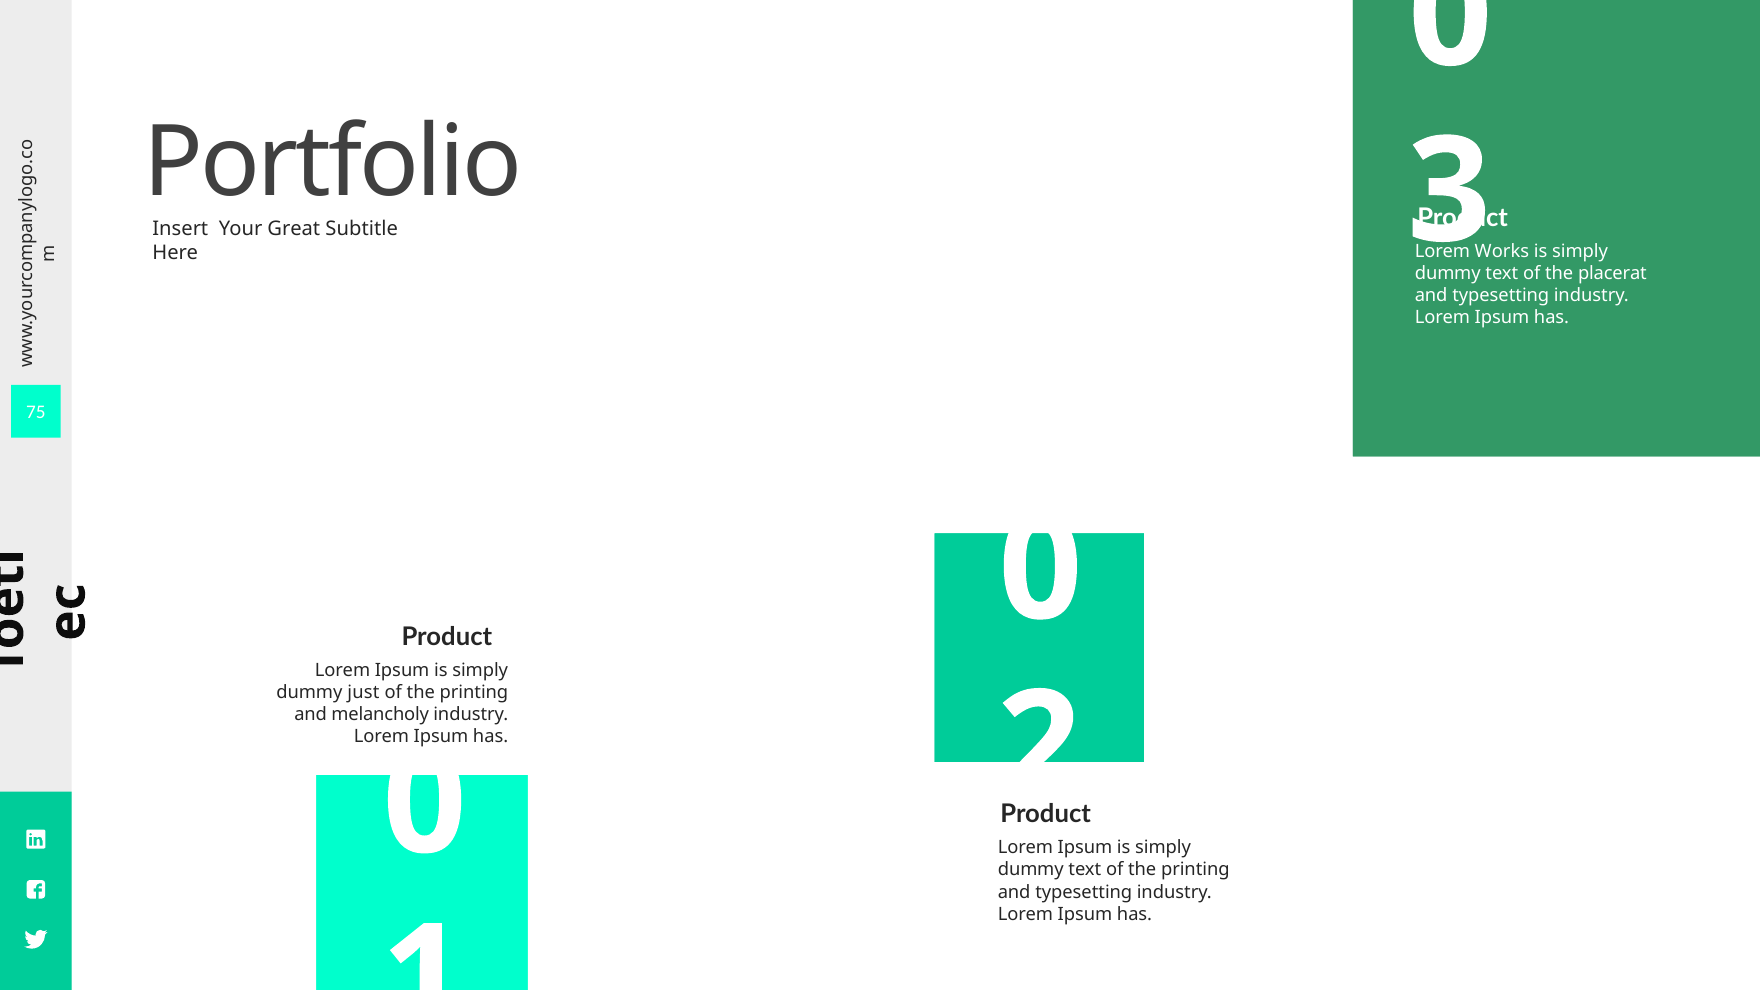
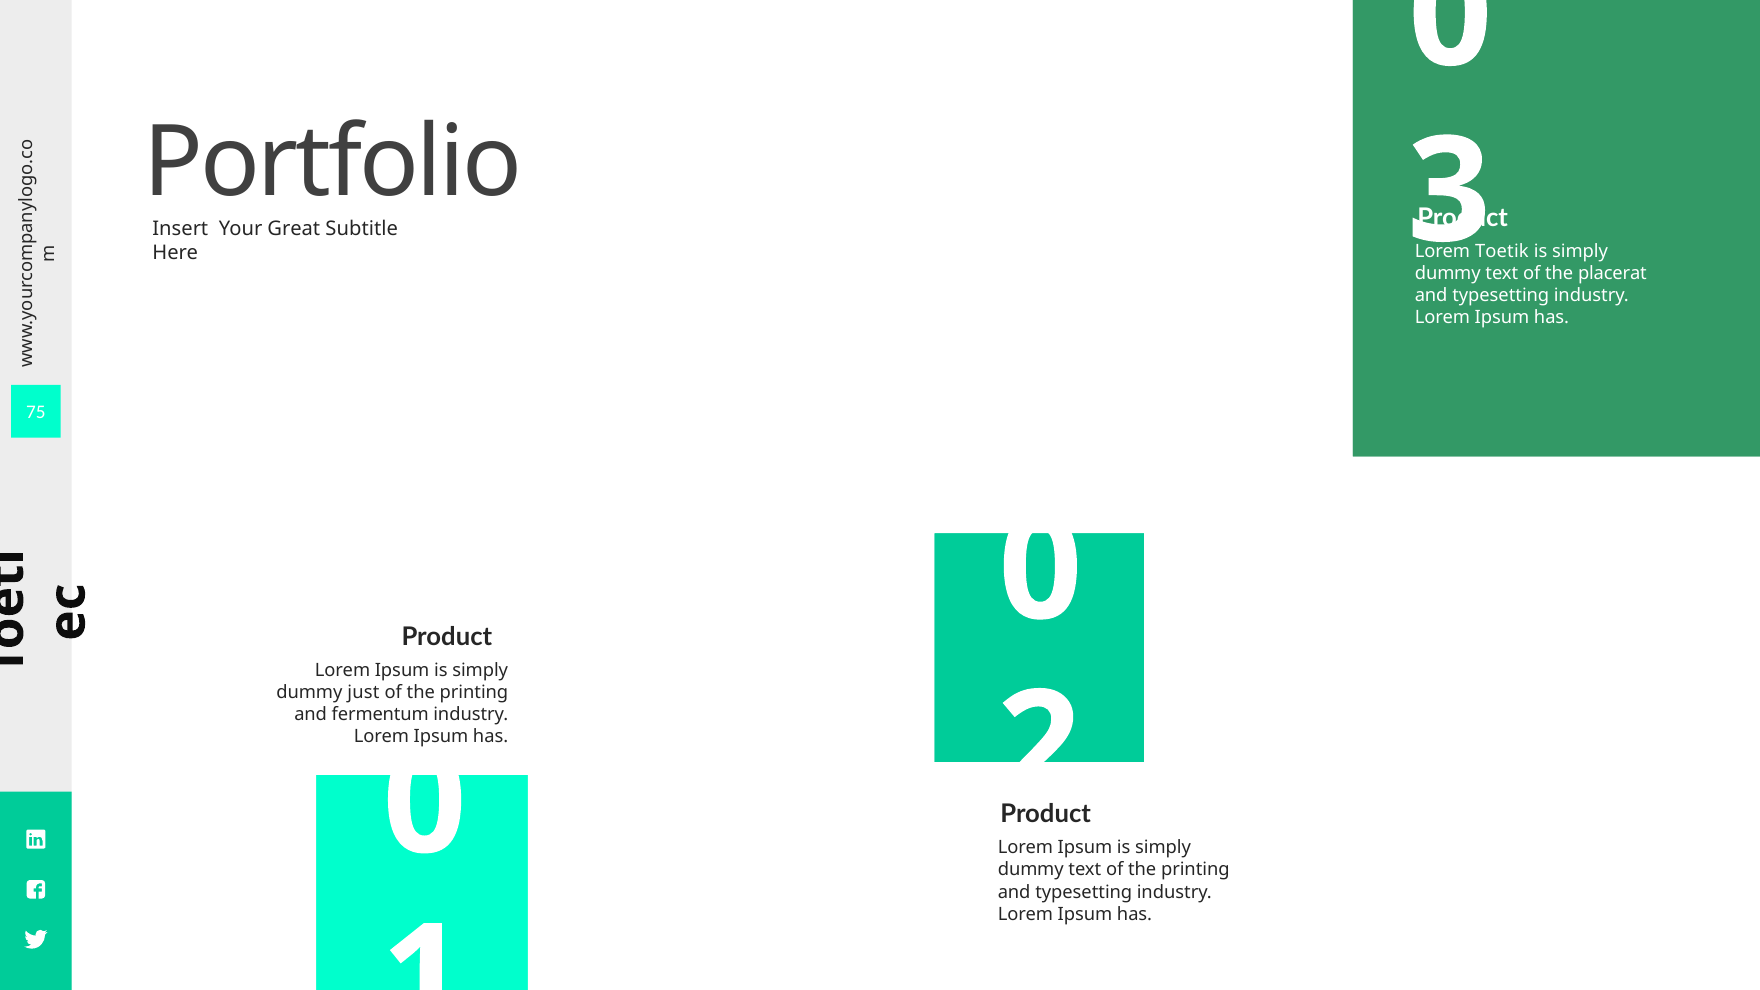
Works: Works -> Toetik
melancholy: melancholy -> fermentum
